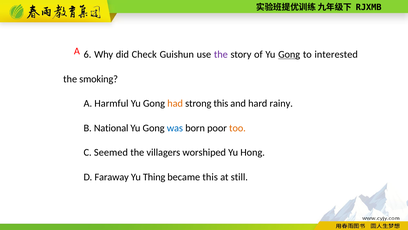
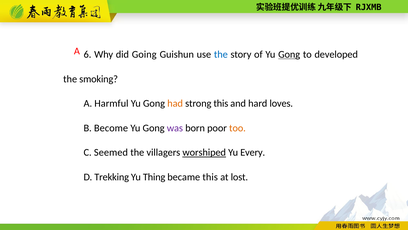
Check: Check -> Going
the at (221, 54) colour: purple -> blue
interested: interested -> developed
rainy: rainy -> loves
National: National -> Become
was colour: blue -> purple
worshiped underline: none -> present
Hong: Hong -> Every
Faraway: Faraway -> Trekking
still: still -> lost
